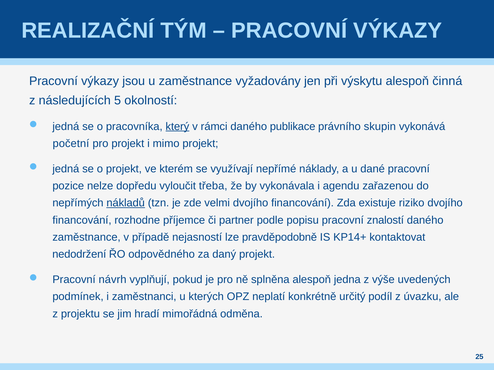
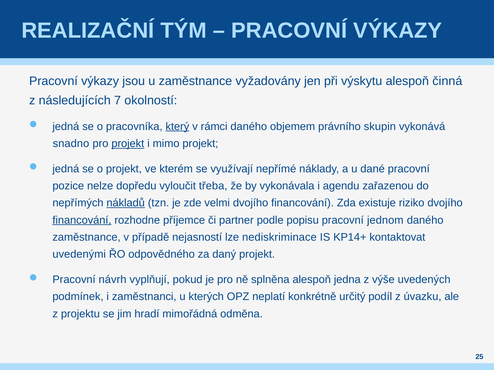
5: 5 -> 7
publikace: publikace -> objemem
početní: početní -> snadno
projekt at (128, 144) underline: none -> present
financování at (82, 220) underline: none -> present
znalostí: znalostí -> jednom
pravděpodobně: pravděpodobně -> nediskriminace
nedodržení: nedodržení -> uvedenými
